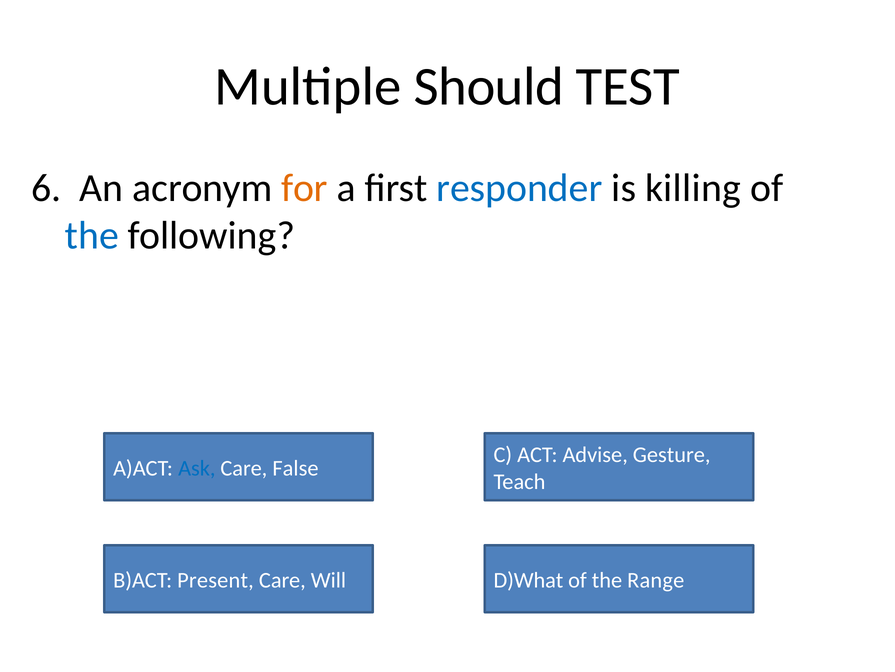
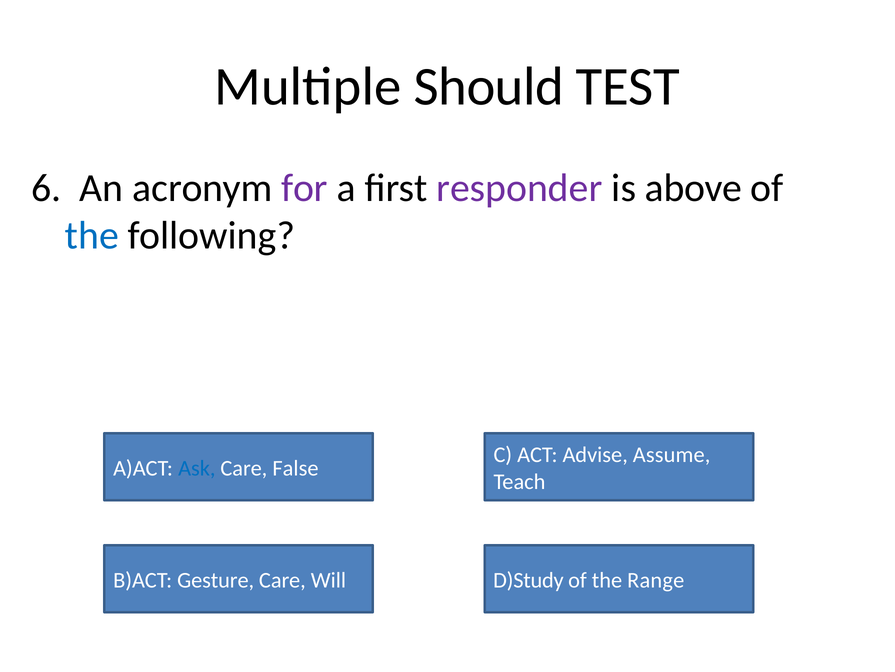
for colour: orange -> purple
responder colour: blue -> purple
killing: killing -> above
Gesture: Gesture -> Assume
Present: Present -> Gesture
D)What: D)What -> D)Study
